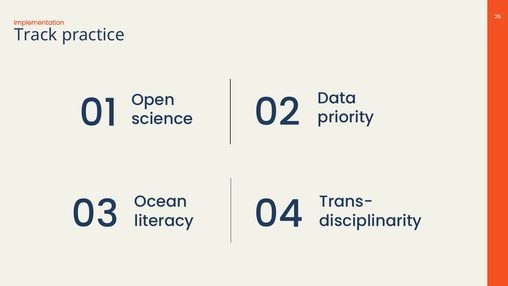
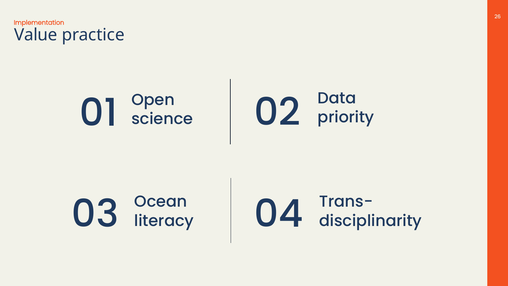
Track: Track -> Value
